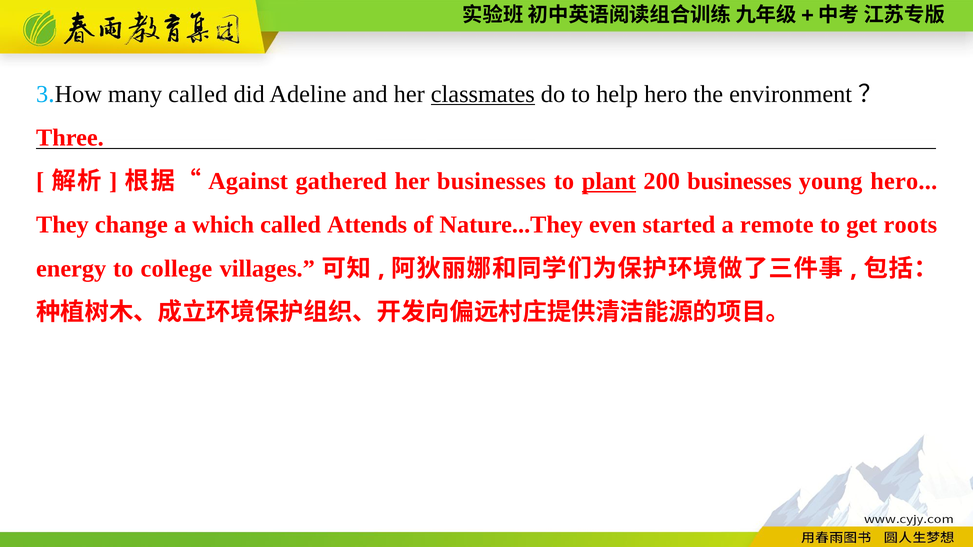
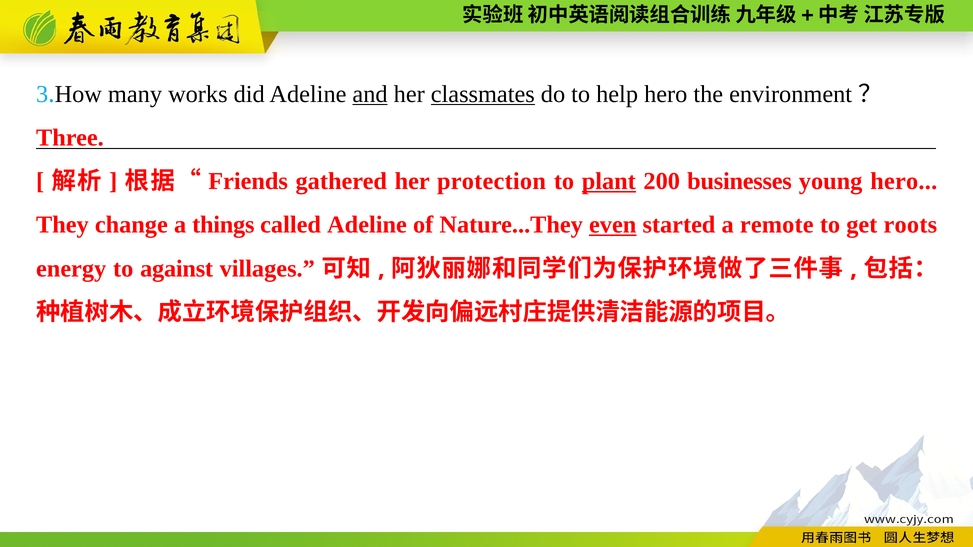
many called: called -> works
and underline: none -> present
Against: Against -> Friends
her businesses: businesses -> protection
which: which -> things
called Attends: Attends -> Adeline
even underline: none -> present
college: college -> against
